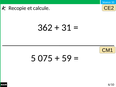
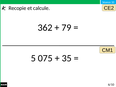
31: 31 -> 79
59: 59 -> 35
